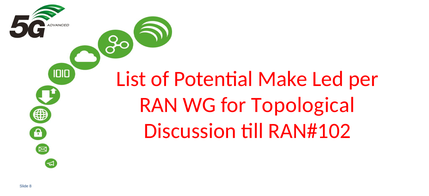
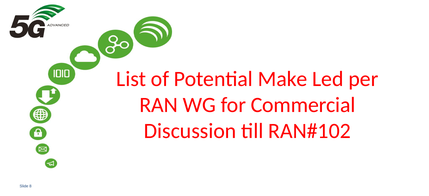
Topological: Topological -> Commercial
